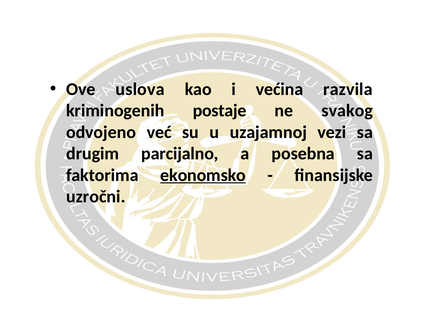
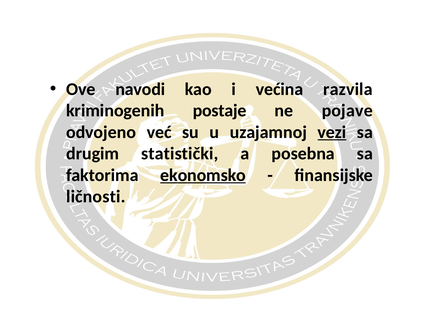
uslova: uslova -> navodi
svakog: svakog -> pojave
vezi underline: none -> present
parcijalno: parcijalno -> statistički
uzročni: uzročni -> ličnosti
